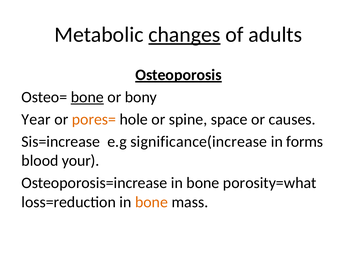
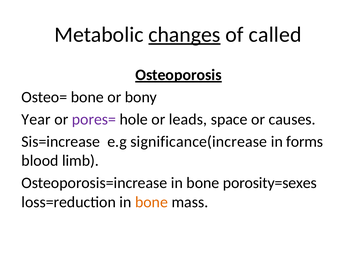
adults: adults -> called
bone at (87, 97) underline: present -> none
pores= colour: orange -> purple
spine: spine -> leads
your: your -> limb
porosity=what: porosity=what -> porosity=sexes
